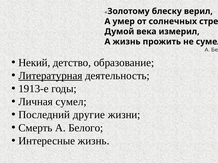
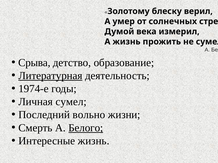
Некий: Некий -> Срыва
1913-е: 1913-е -> 1974-е
другие: другие -> вольно
Белого underline: none -> present
